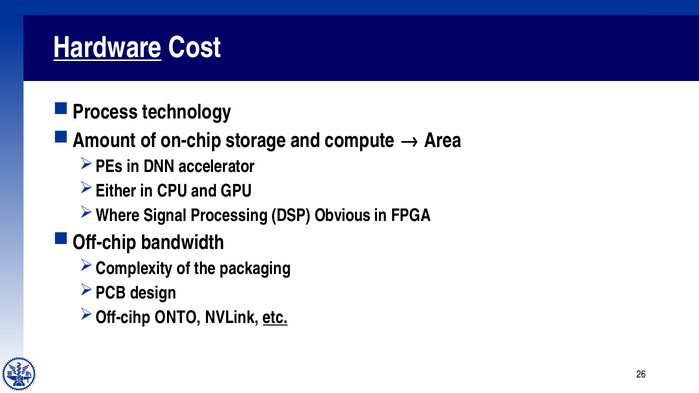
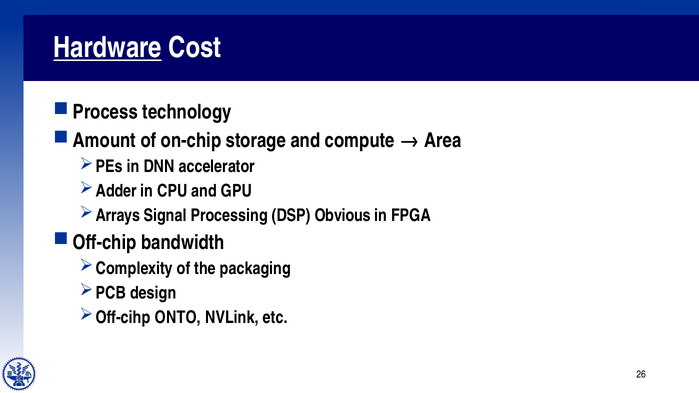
Either: Either -> Adder
Where: Where -> Arrays
etc underline: present -> none
